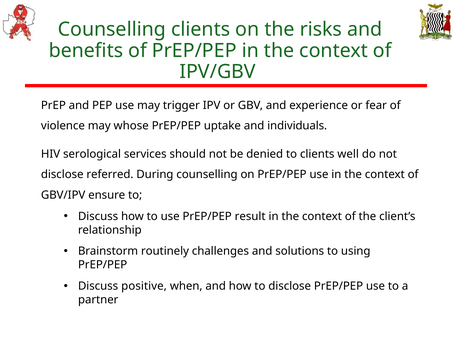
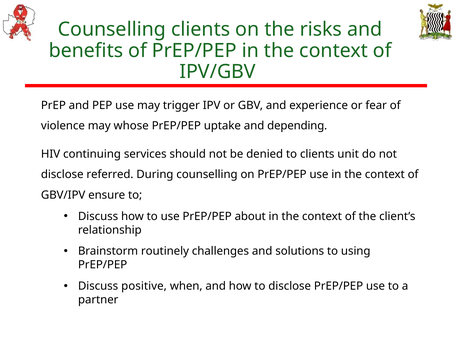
individuals: individuals -> depending
serological: serological -> continuing
well: well -> unit
result: result -> about
